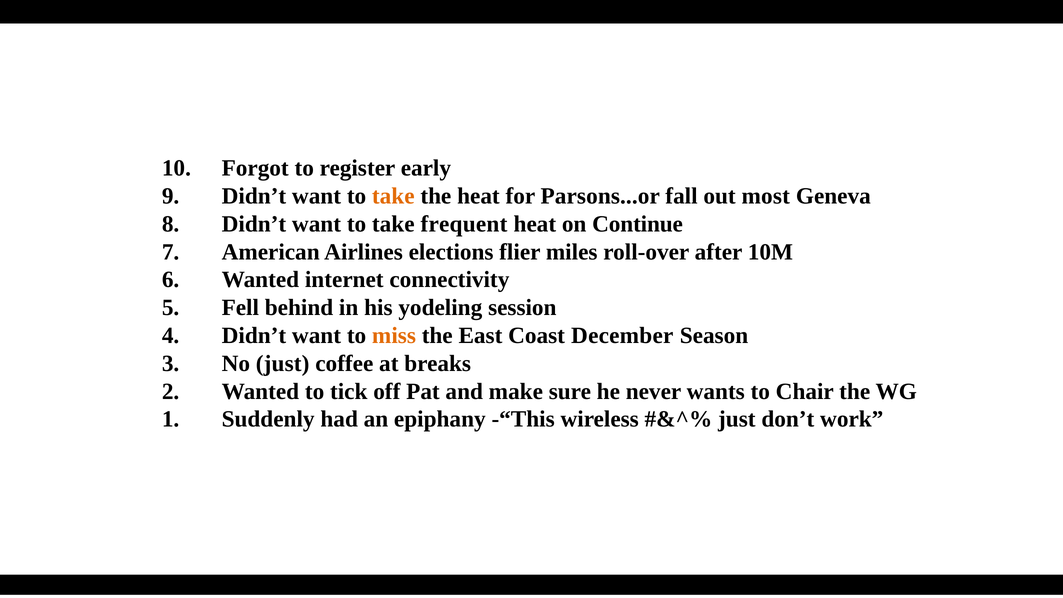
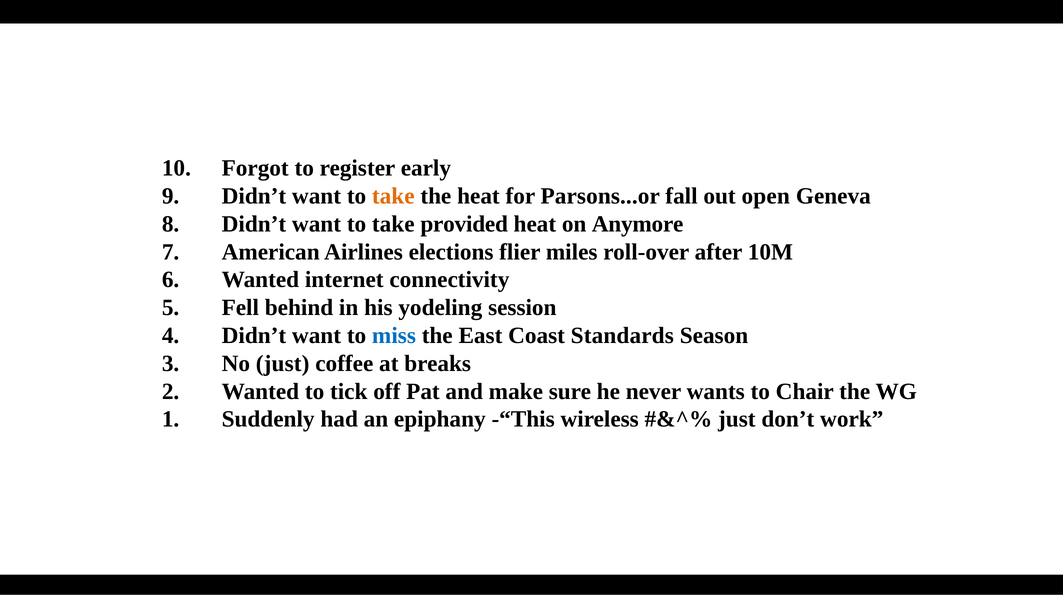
most: most -> open
frequent: frequent -> provided
Continue: Continue -> Anymore
miss colour: orange -> blue
December: December -> Standards
